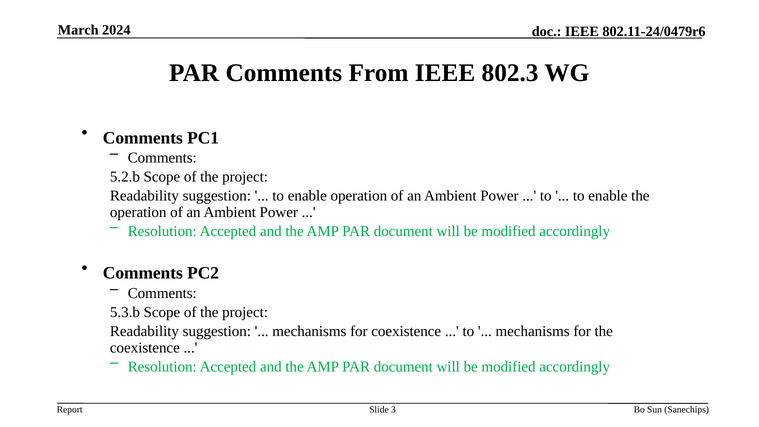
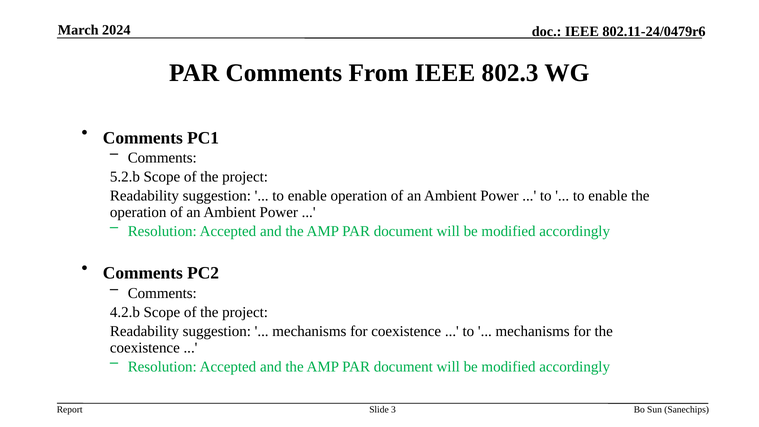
5.3.b: 5.3.b -> 4.2.b
